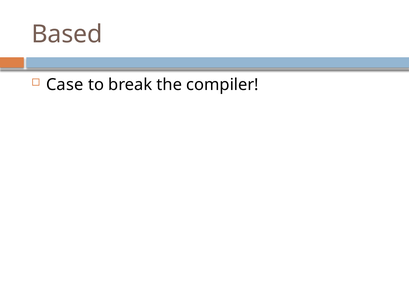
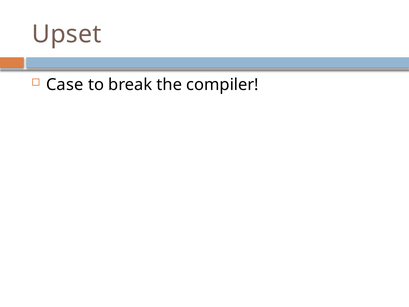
Based: Based -> Upset
